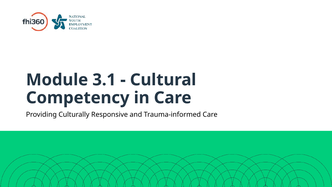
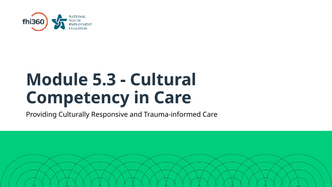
3.1: 3.1 -> 5.3
